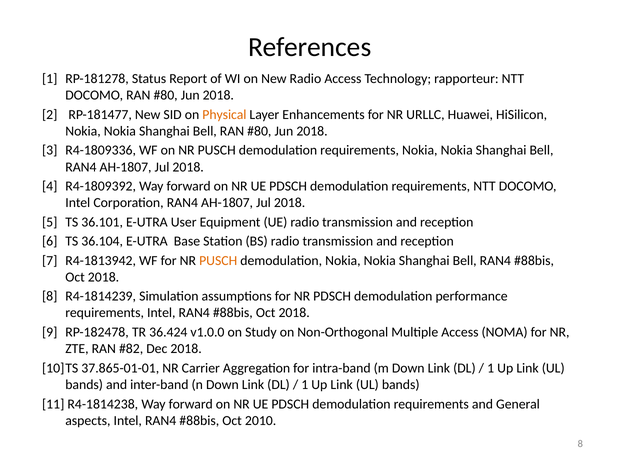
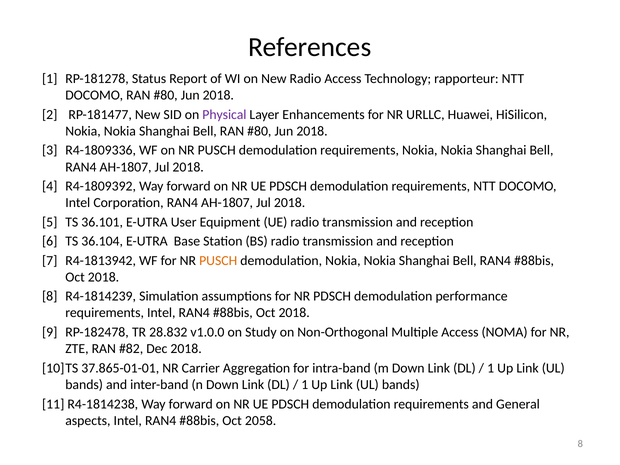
Physical colour: orange -> purple
36.424: 36.424 -> 28.832
2010: 2010 -> 2058
